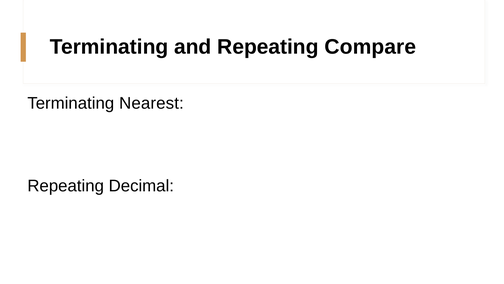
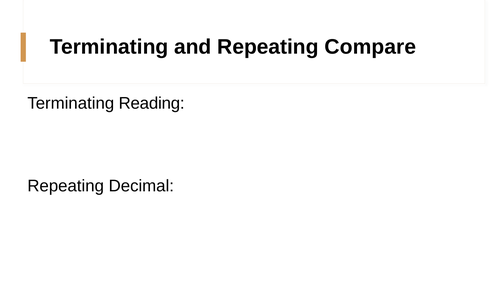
Nearest: Nearest -> Reading
